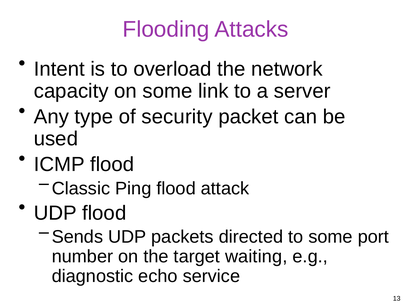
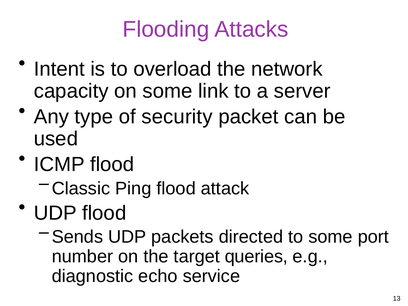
waiting: waiting -> queries
